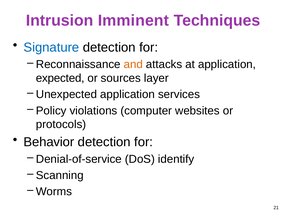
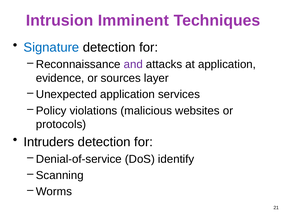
and colour: orange -> purple
expected: expected -> evidence
computer: computer -> malicious
Behavior: Behavior -> Intruders
